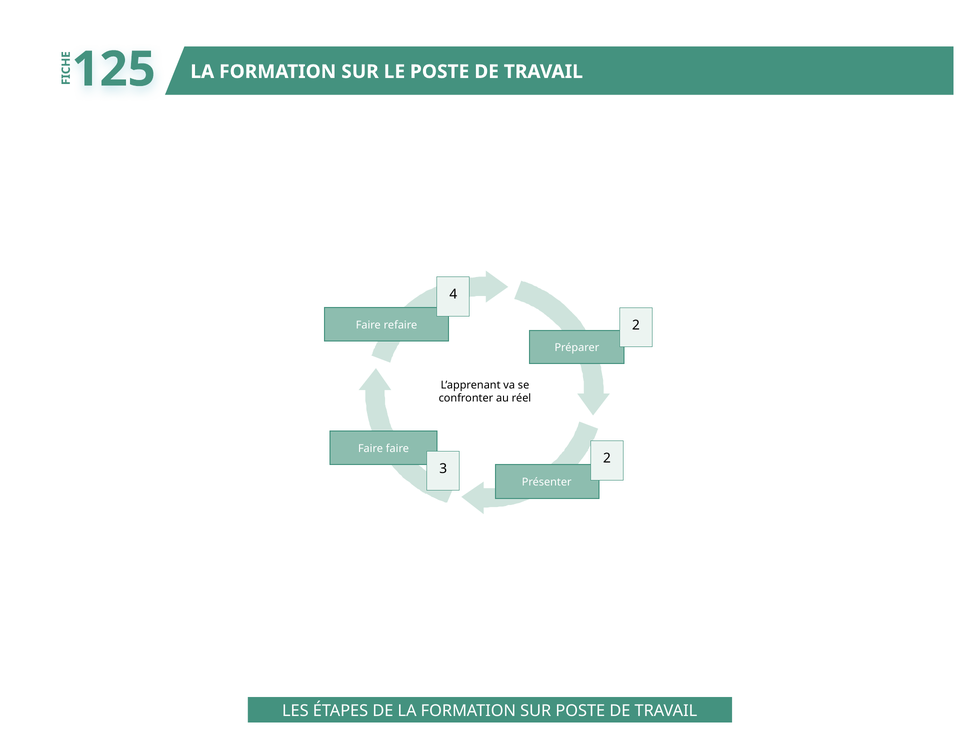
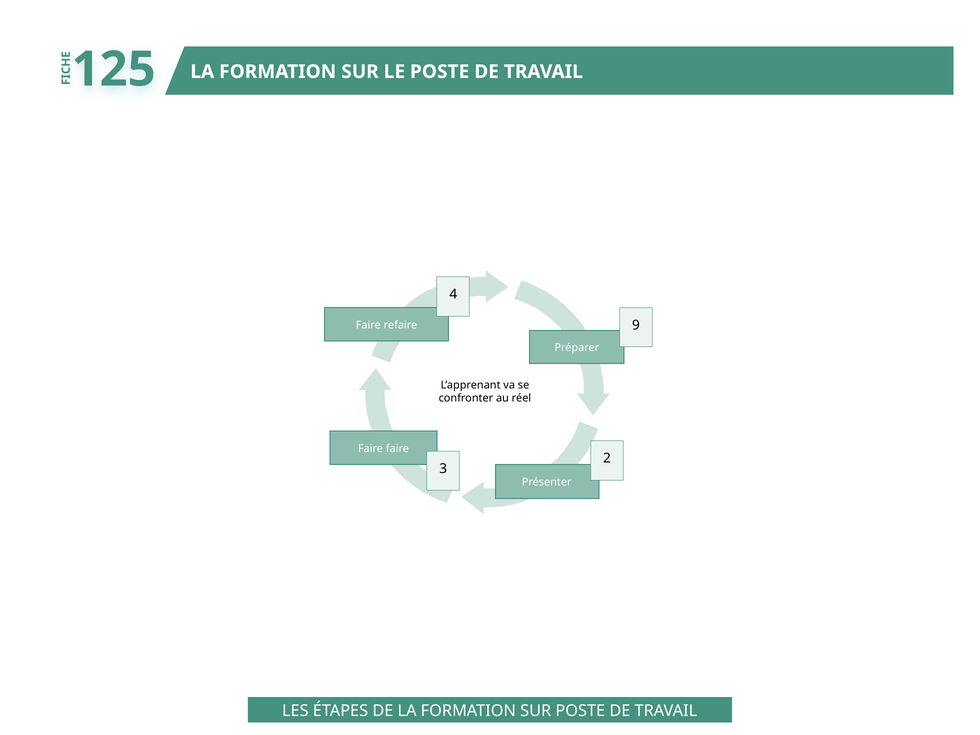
refaire 2: 2 -> 9
